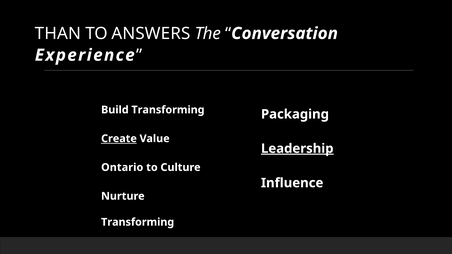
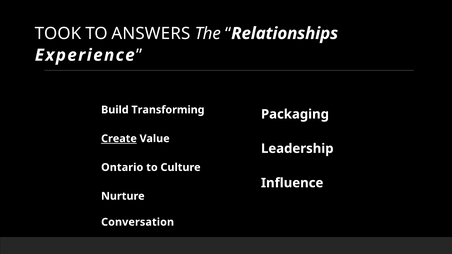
THAN: THAN -> TOOK
Conversation: Conversation -> Relationships
Leadership underline: present -> none
Transforming at (138, 222): Transforming -> Conversation
